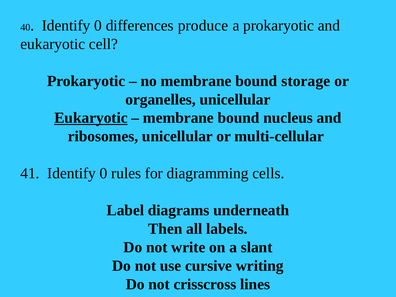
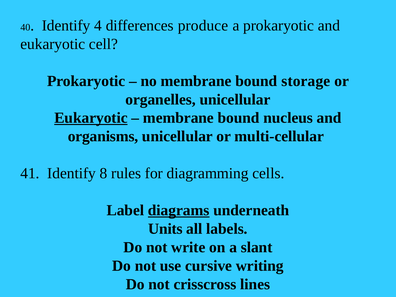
0 at (98, 25): 0 -> 4
ribosomes: ribosomes -> organisms
41 Identify 0: 0 -> 8
diagrams underline: none -> present
Then: Then -> Units
